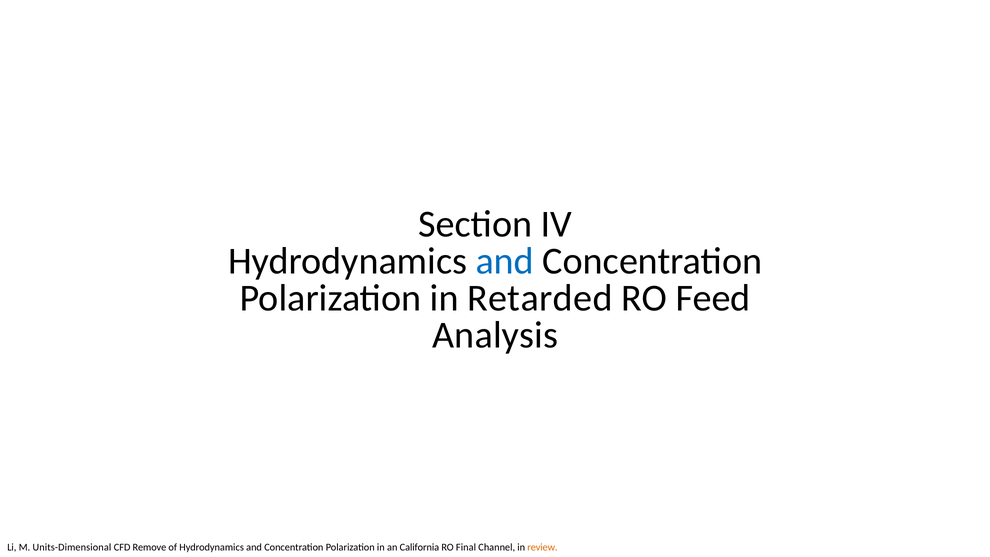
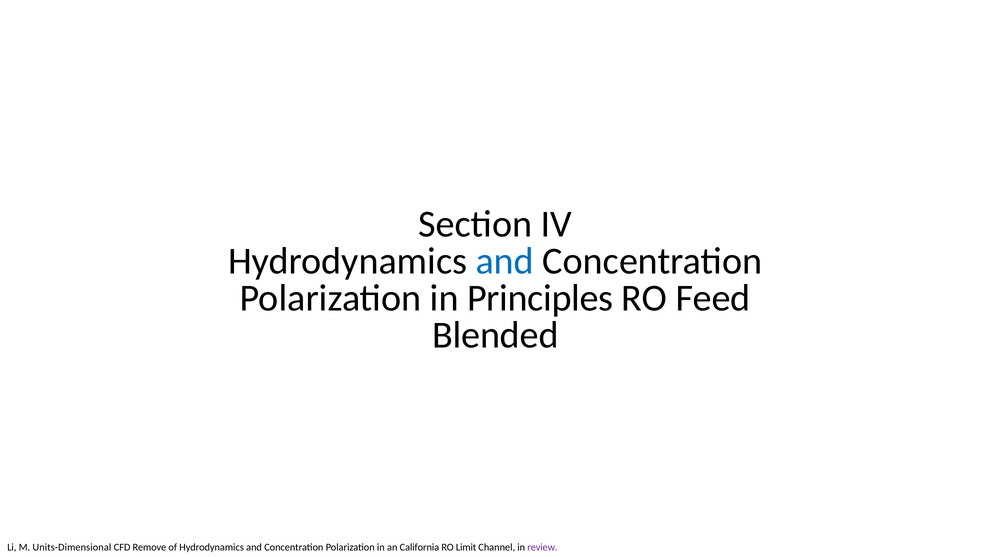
Retarded: Retarded -> Principles
Analysis: Analysis -> Blended
Final: Final -> Limit
review colour: orange -> purple
